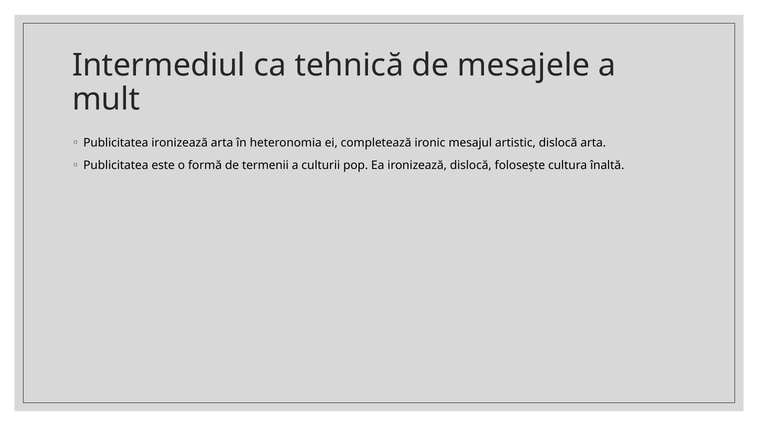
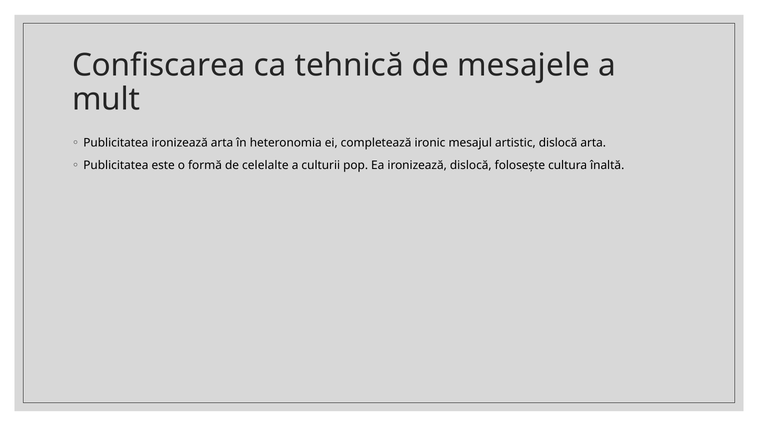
Intermediul: Intermediul -> Confiscarea
termenii: termenii -> celelalte
